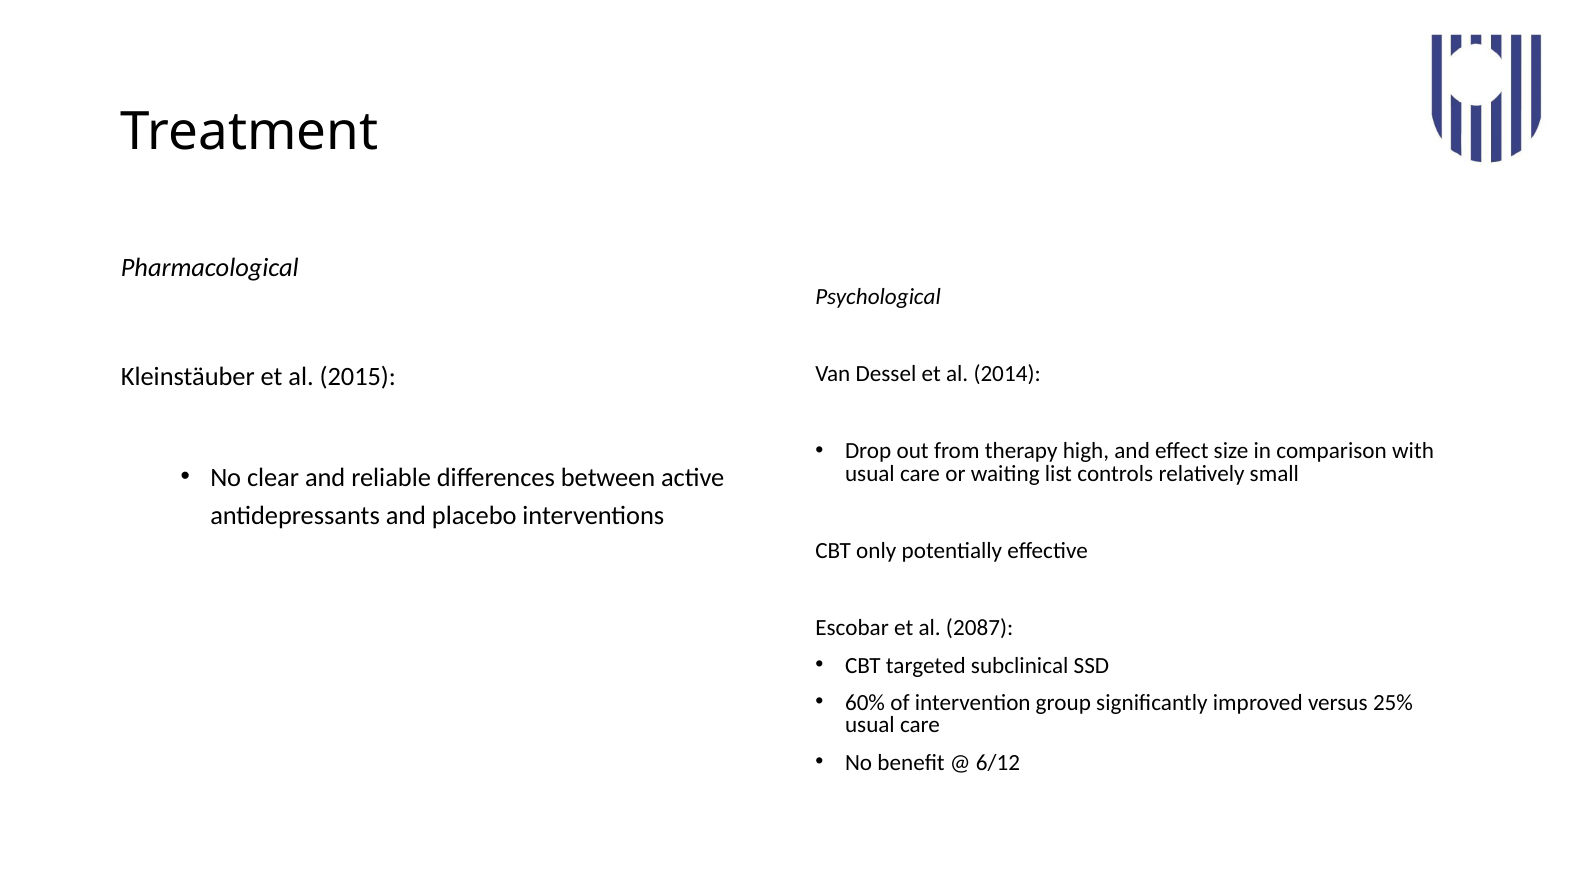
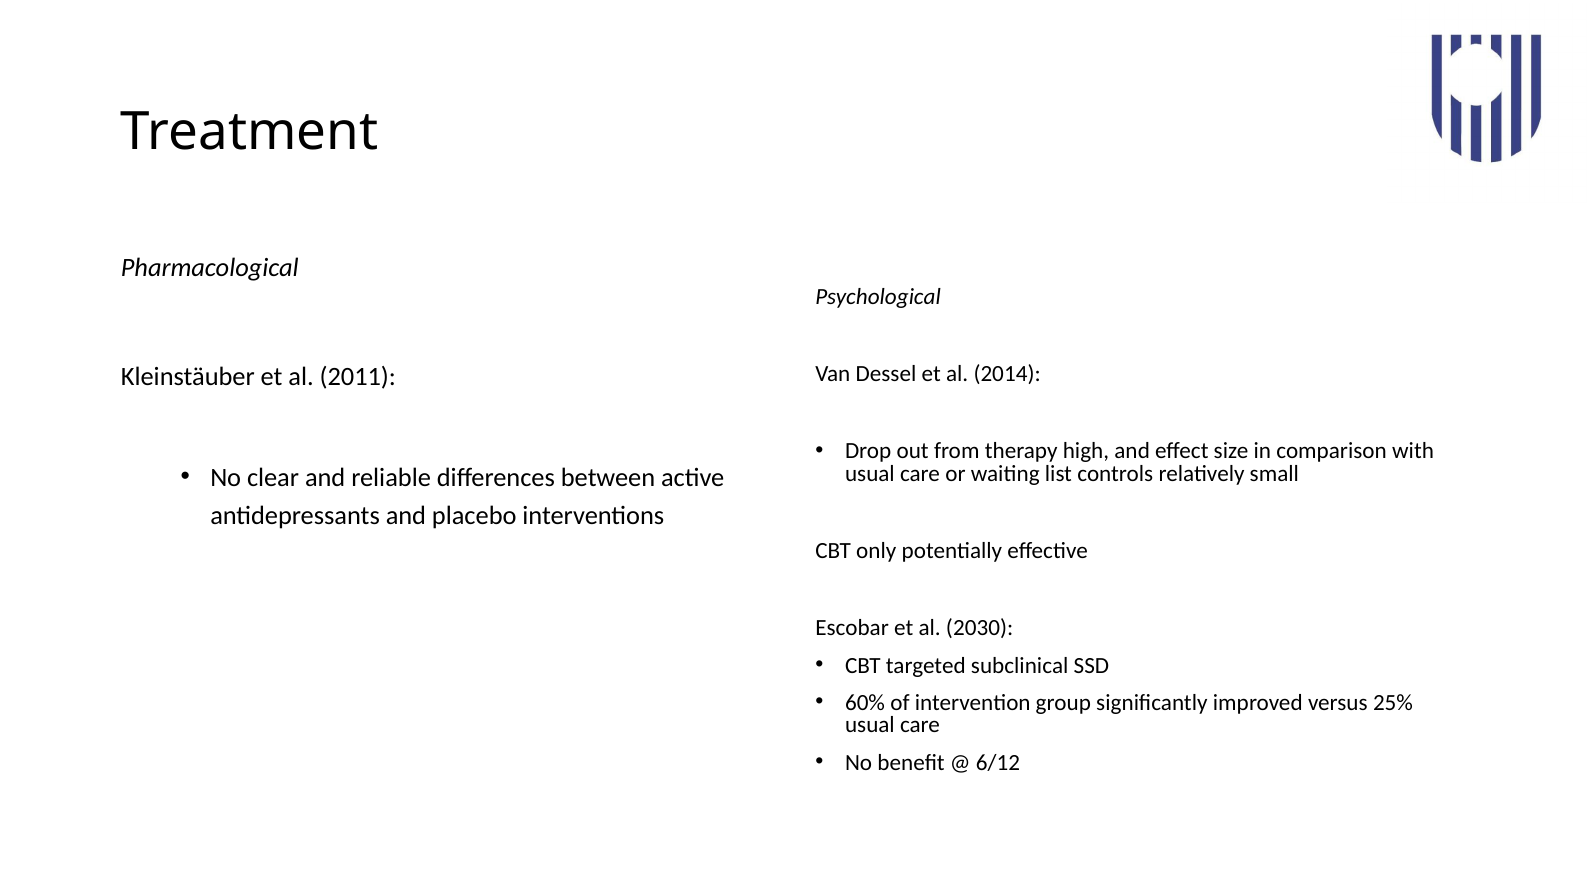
2015: 2015 -> 2011
2087: 2087 -> 2030
